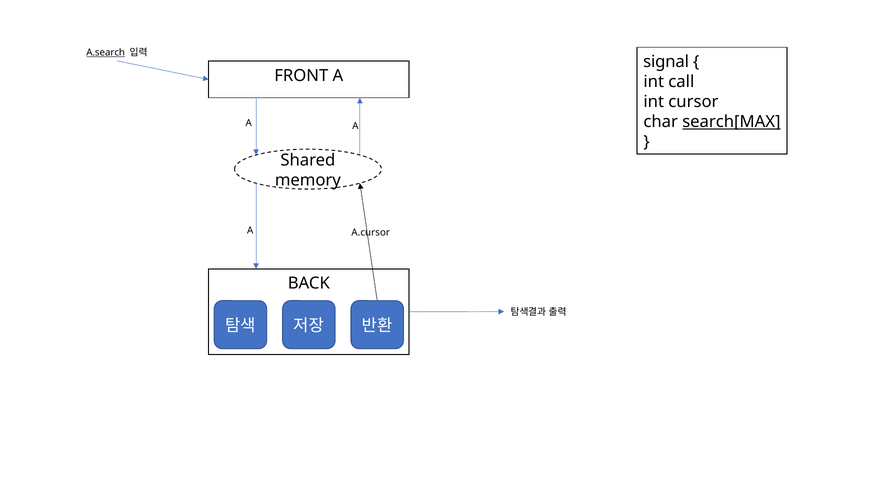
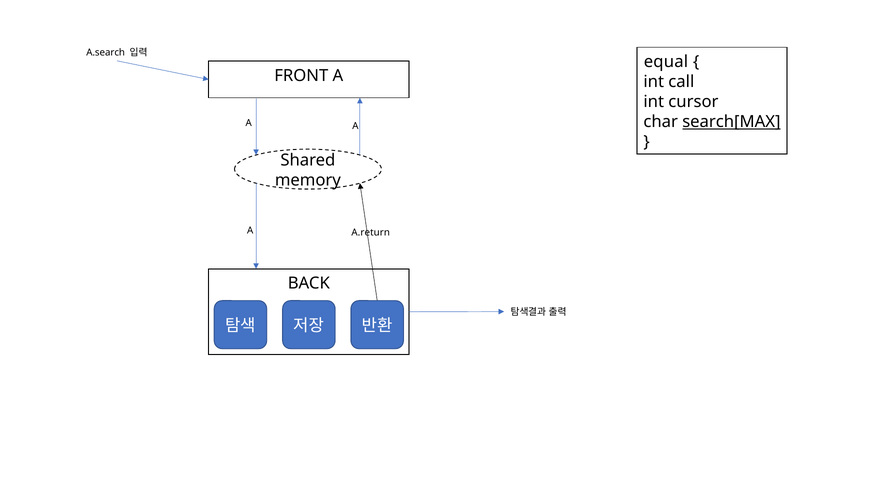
A.search underline: present -> none
signal: signal -> equal
A.cursor: A.cursor -> A.return
